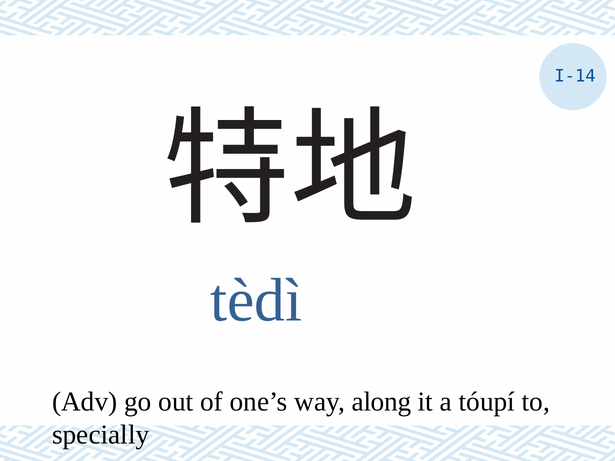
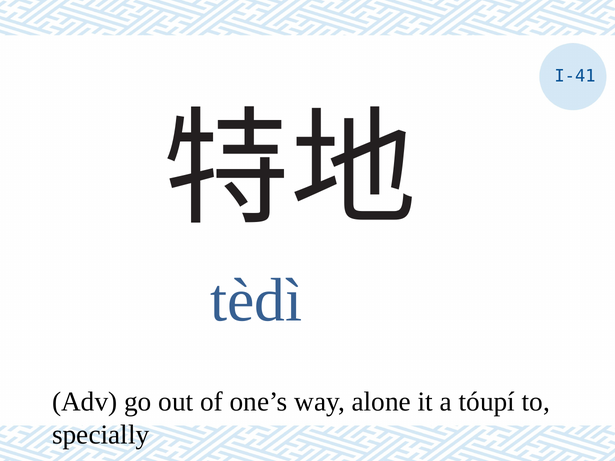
I-14: I-14 -> I-41
along: along -> alone
